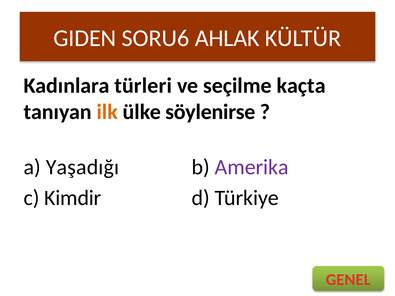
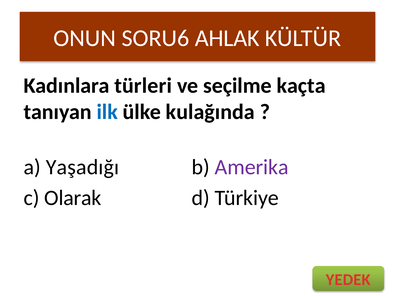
GIDEN: GIDEN -> ONUN
ilk colour: orange -> blue
söylenirse: söylenirse -> kulağında
Kimdir: Kimdir -> Olarak
GENEL: GENEL -> YEDEK
